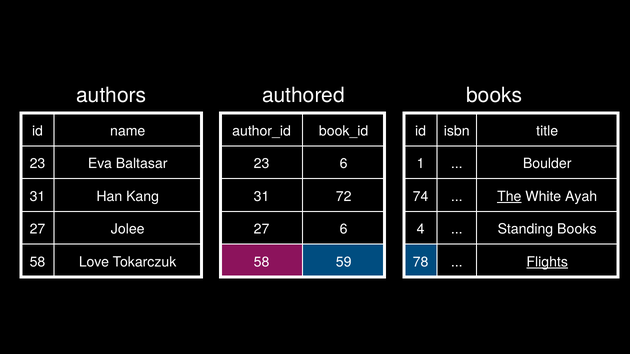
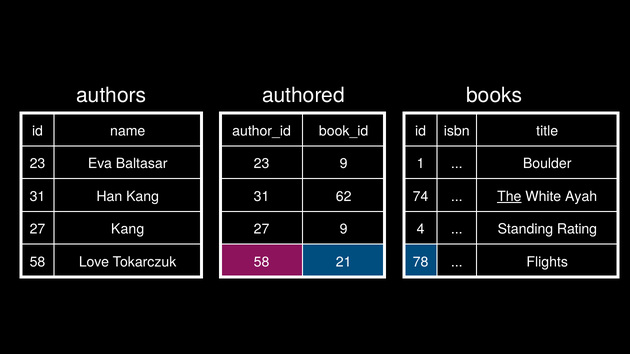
23 6: 6 -> 9
72: 72 -> 62
27 Jolee: Jolee -> Kang
27 6: 6 -> 9
Standing Books: Books -> Rating
59: 59 -> 21
Flights underline: present -> none
